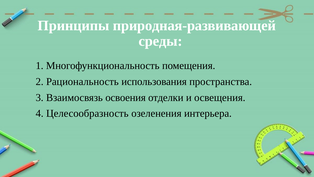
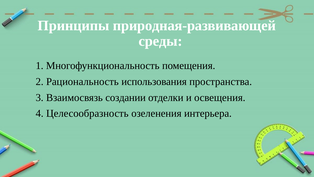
освоения: освоения -> создании
